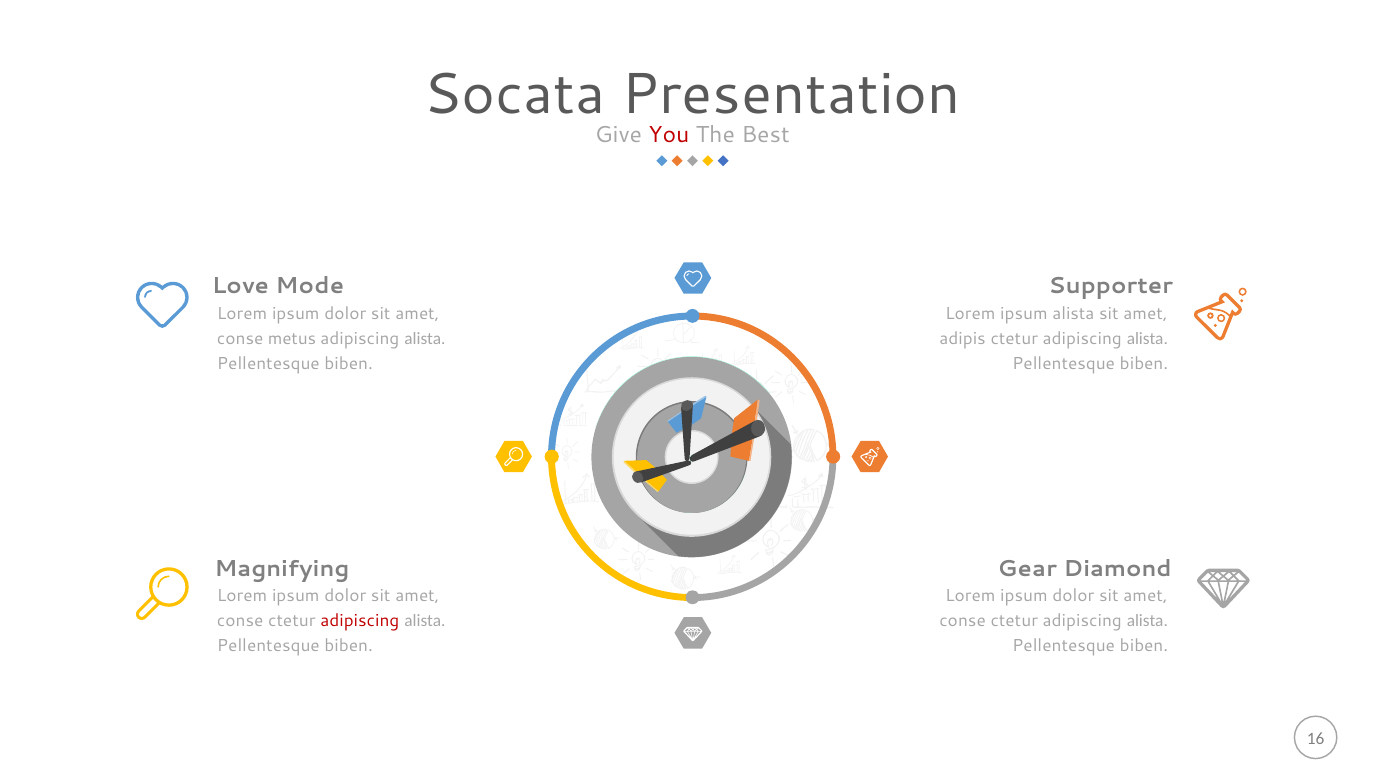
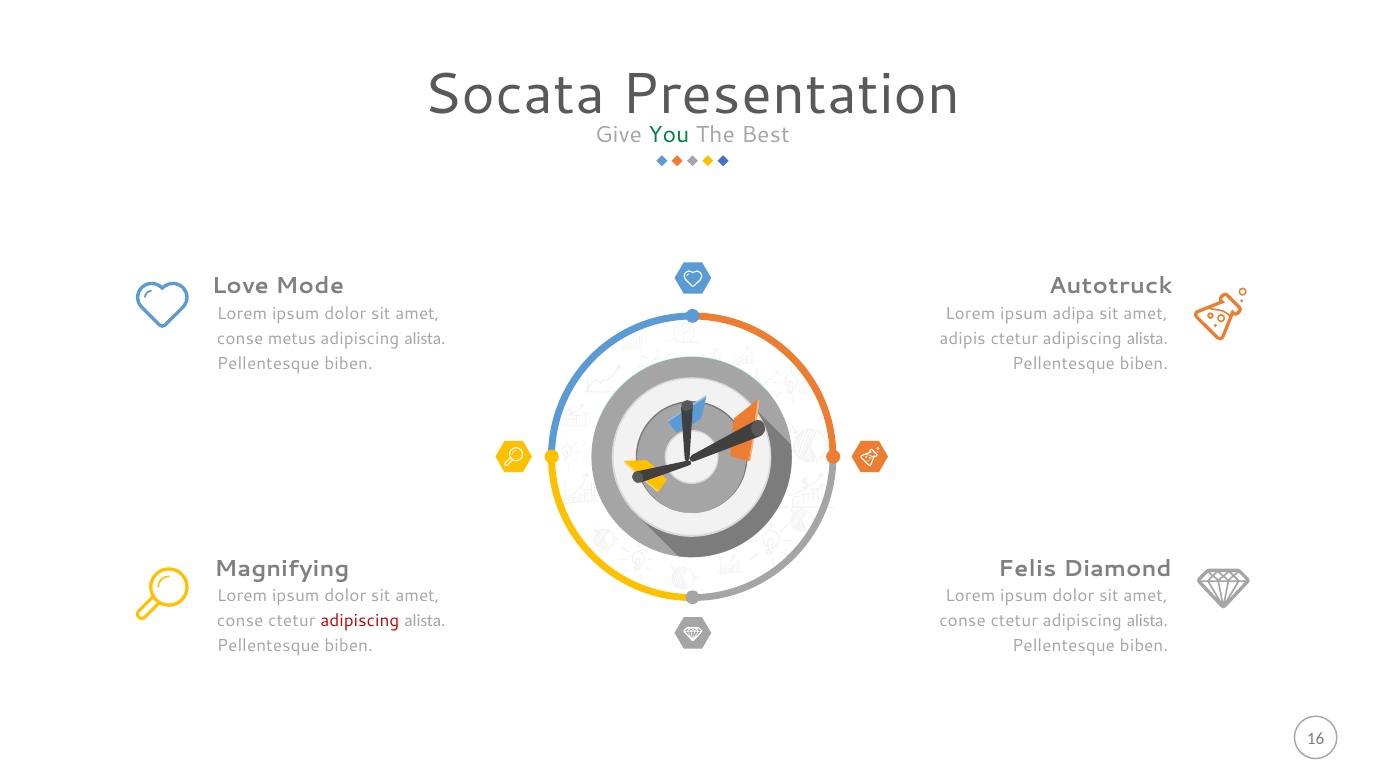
You colour: red -> green
Supporter: Supporter -> Autotruck
ipsum alista: alista -> adipa
Gear: Gear -> Felis
